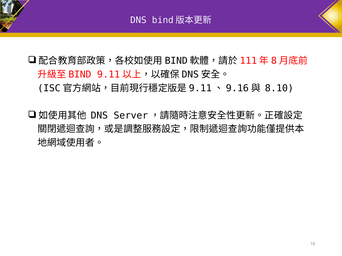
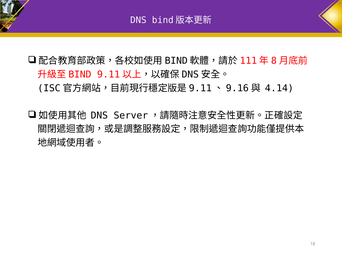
8.10: 8.10 -> 4.14
